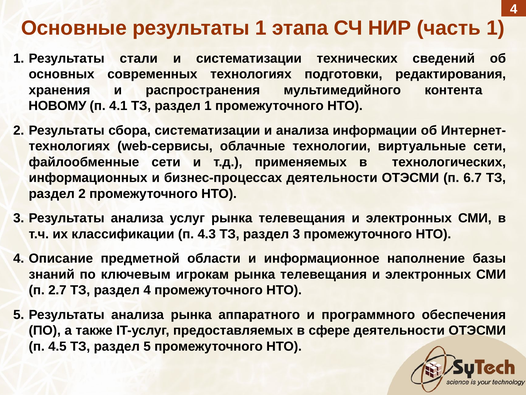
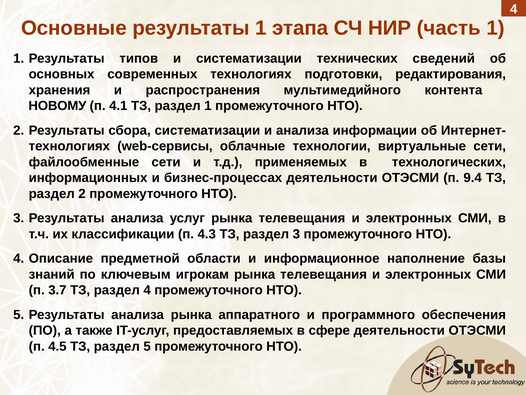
стали: стали -> типов
6.7: 6.7 -> 9.4
2.7: 2.7 -> 3.7
